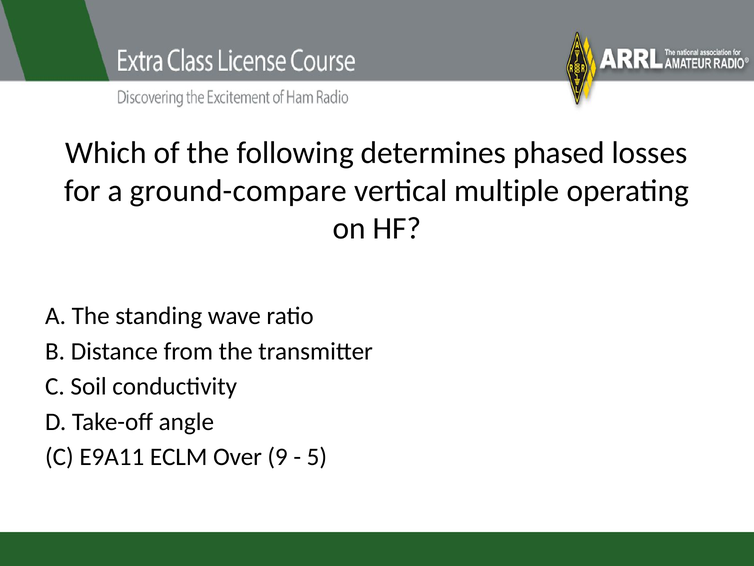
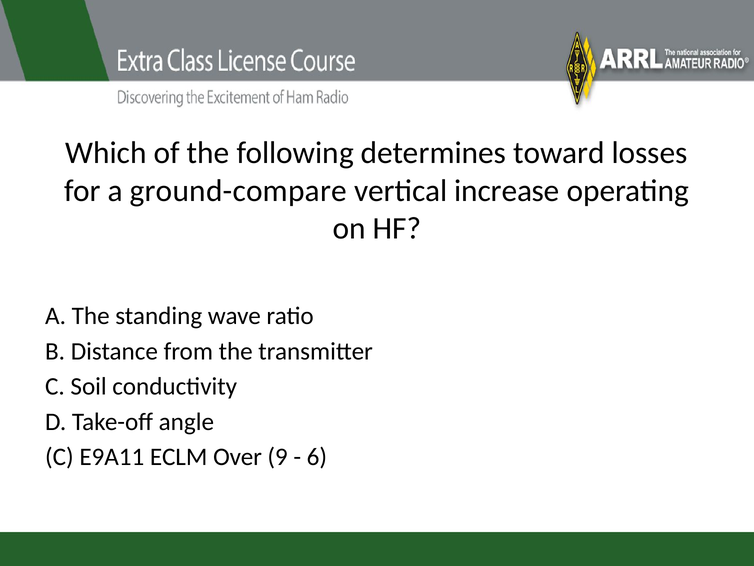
phased: phased -> toward
multiple: multiple -> increase
5: 5 -> 6
